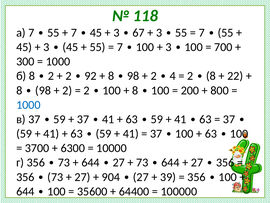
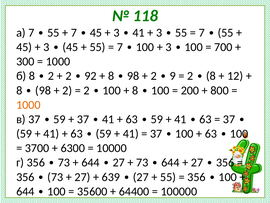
3 67: 67 -> 41
4: 4 -> 9
22: 22 -> 12
1000 at (28, 105) colour: blue -> orange
904: 904 -> 639
39 at (168, 177): 39 -> 55
